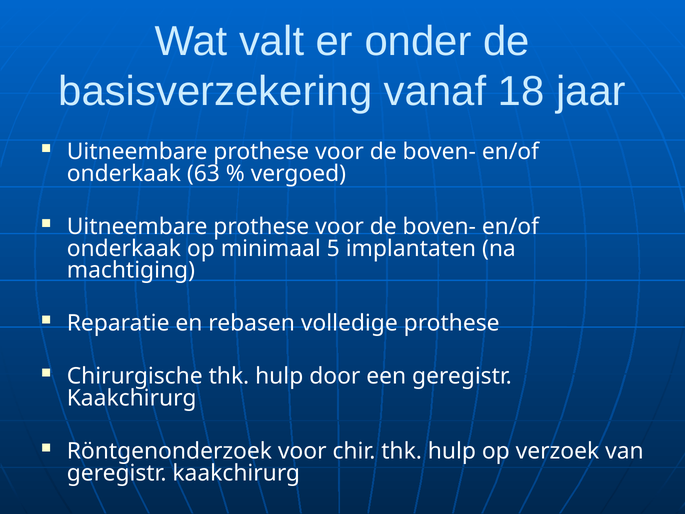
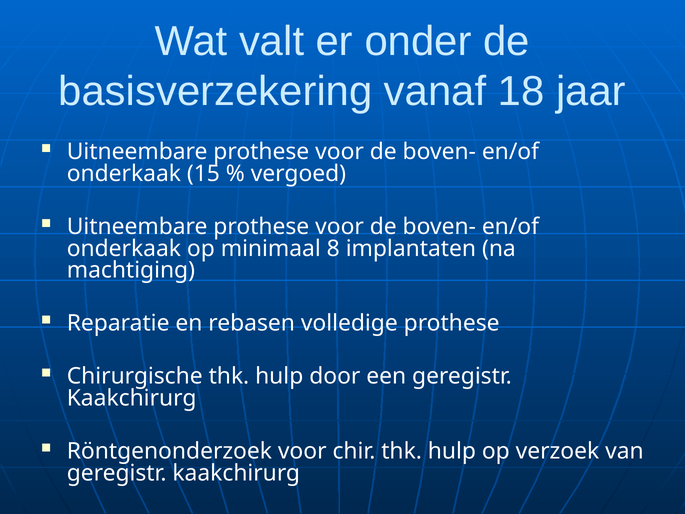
63: 63 -> 15
5: 5 -> 8
